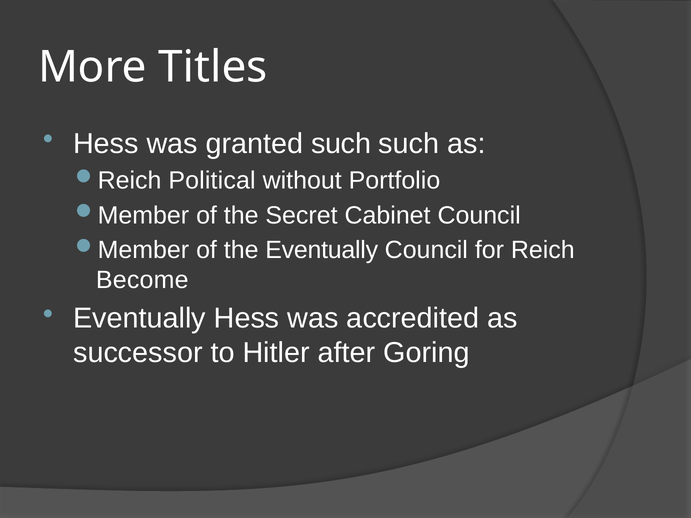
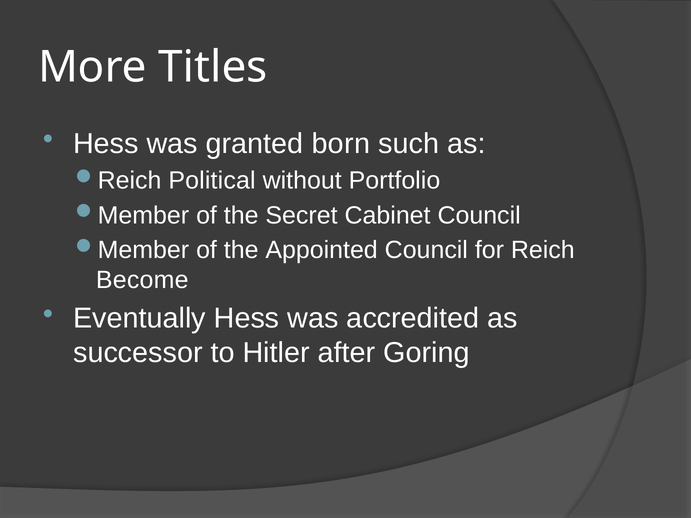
granted such: such -> born
the Eventually: Eventually -> Appointed
